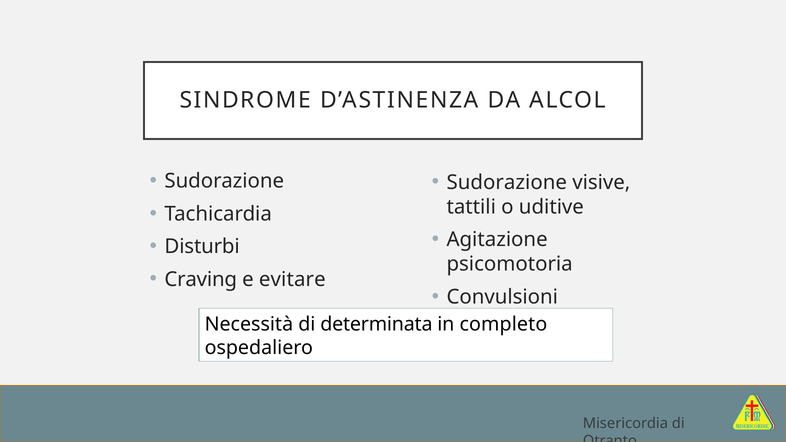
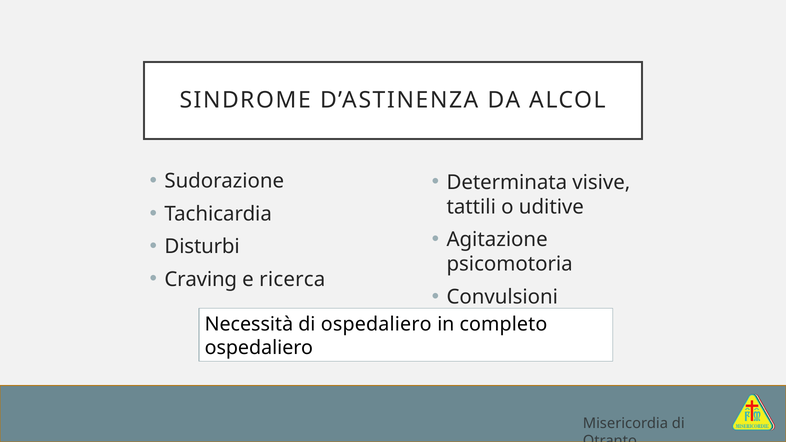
Sudorazione at (507, 182): Sudorazione -> Determinata
evitare: evitare -> ricerca
di determinata: determinata -> ospedaliero
